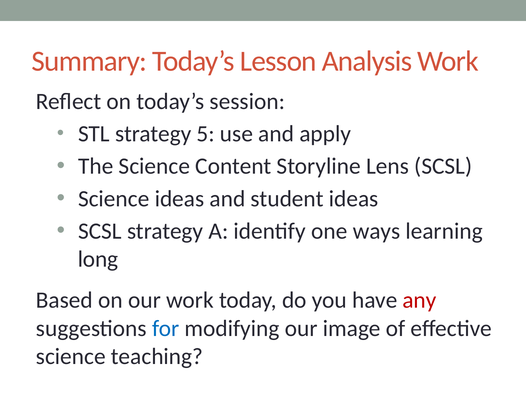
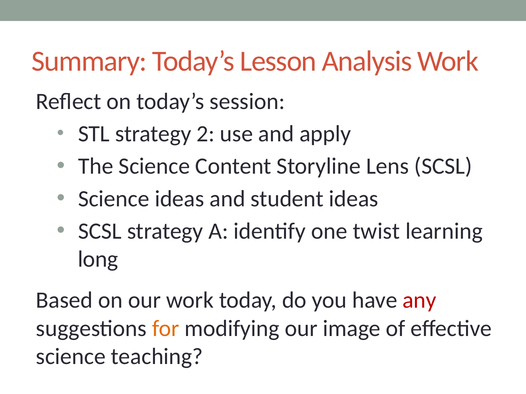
5: 5 -> 2
ways: ways -> twist
for colour: blue -> orange
